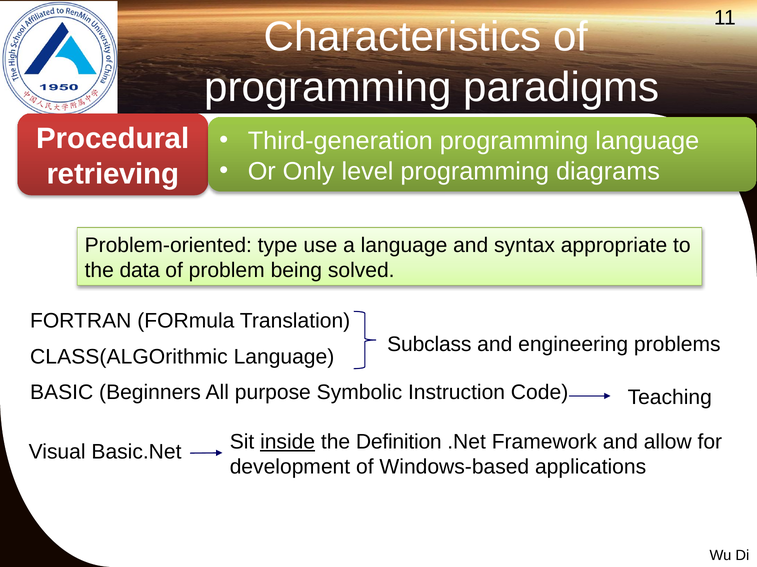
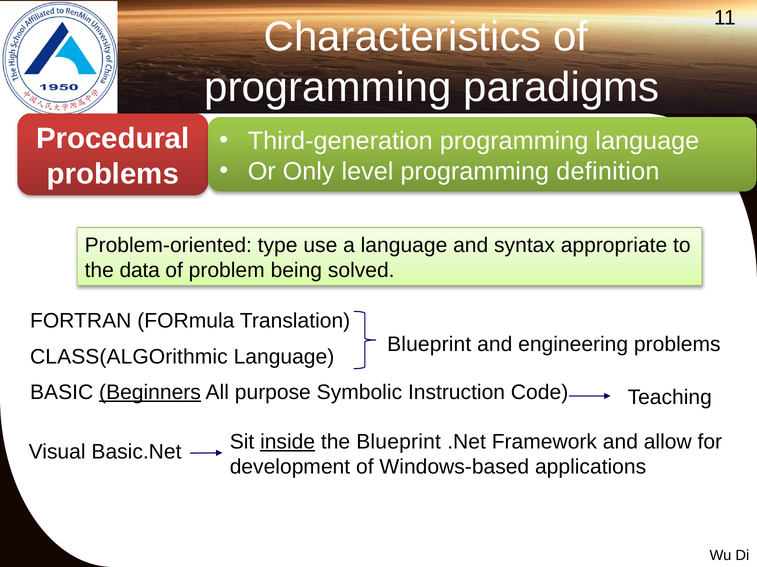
diagrams: diagrams -> definition
retrieving at (113, 174): retrieving -> problems
Subclass at (429, 345): Subclass -> Blueprint
Beginners underline: none -> present
the Definition: Definition -> Blueprint
